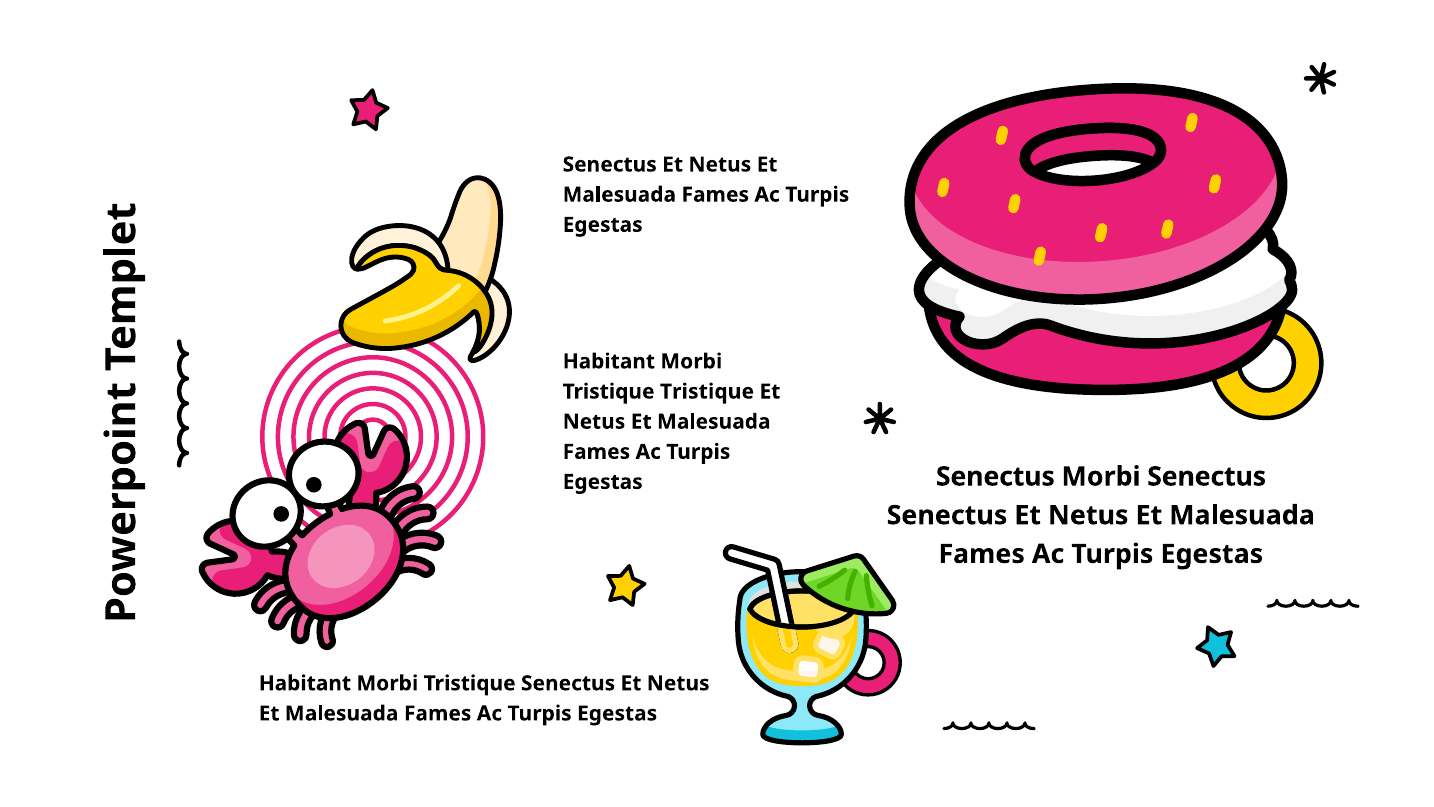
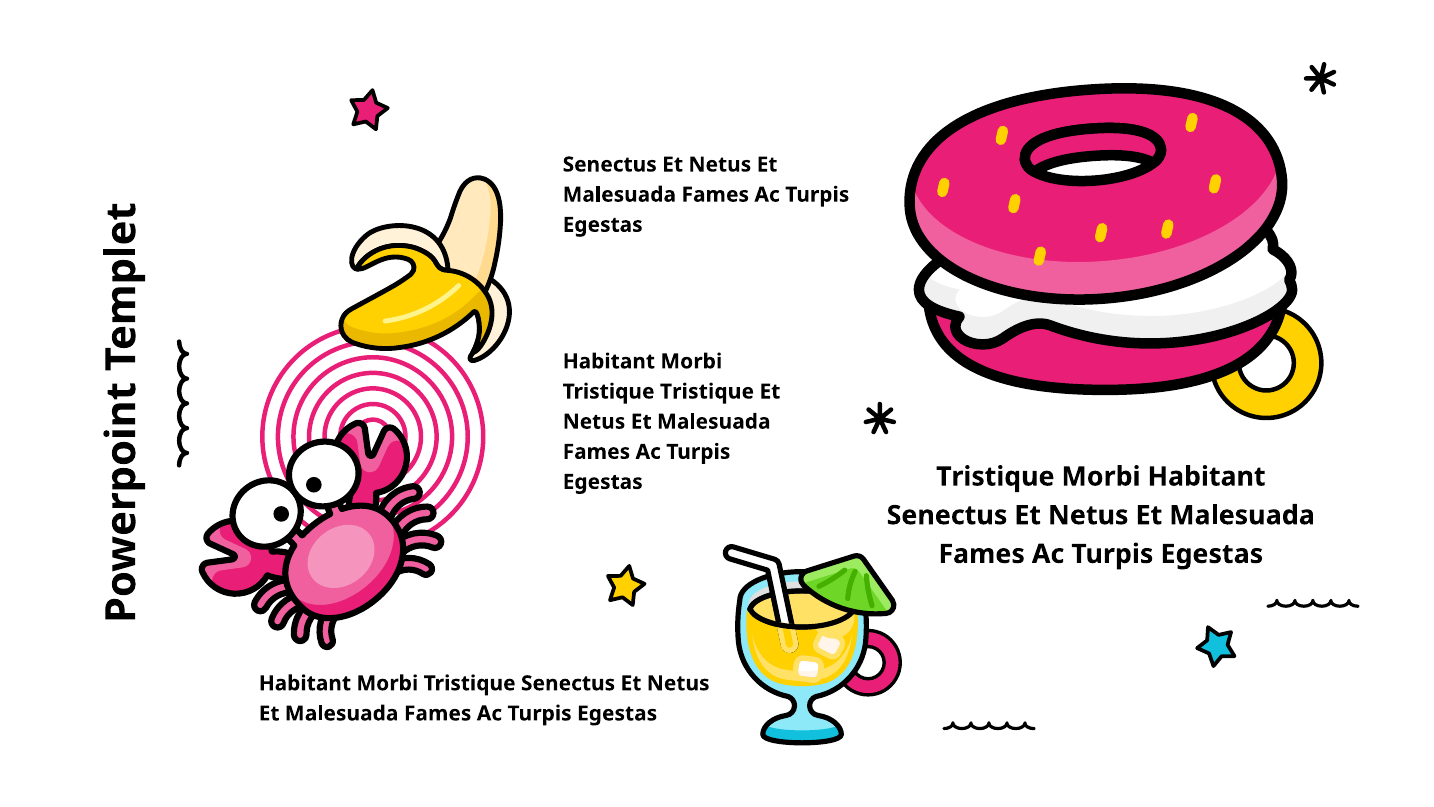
Senectus at (995, 476): Senectus -> Tristique
Morbi Senectus: Senectus -> Habitant
